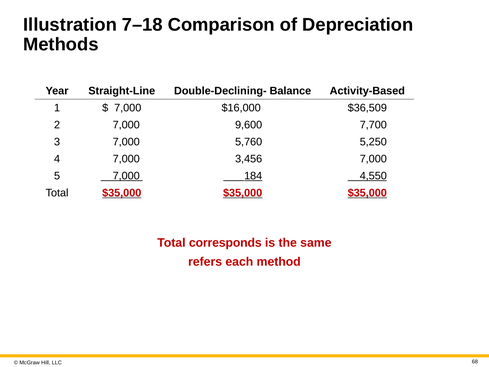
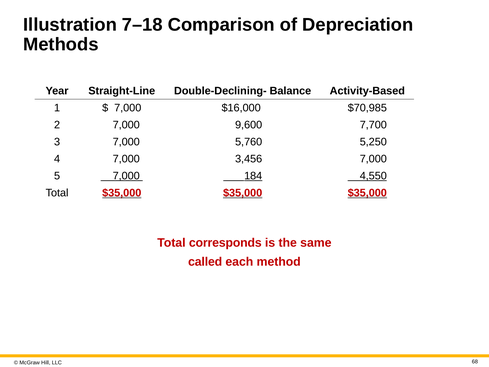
$36,509: $36,509 -> $70,985
refers: refers -> called
